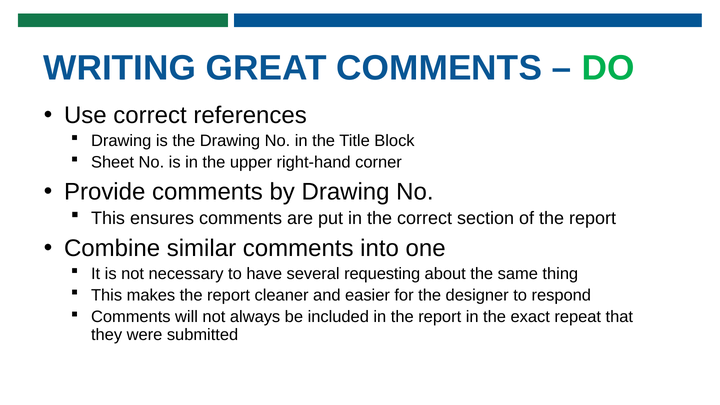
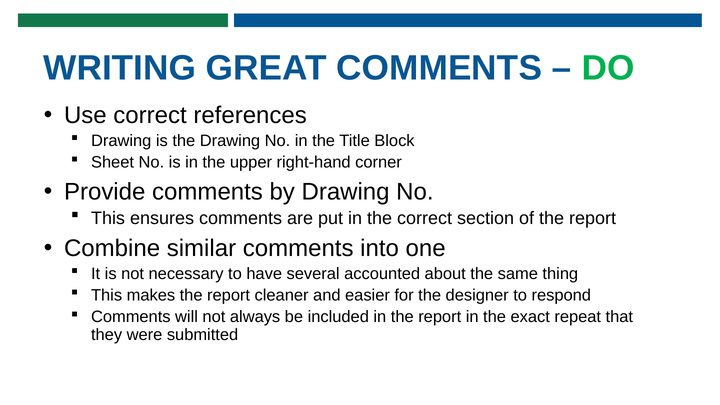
requesting: requesting -> accounted
